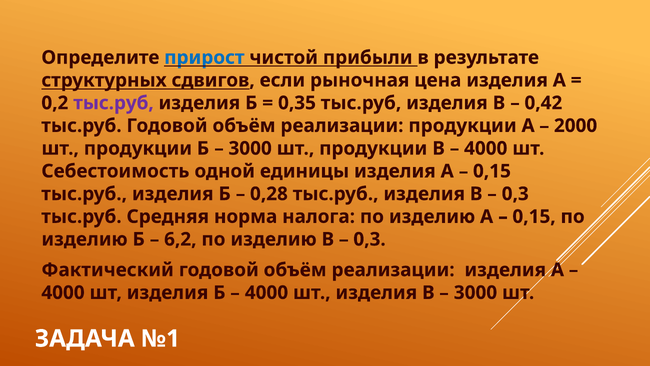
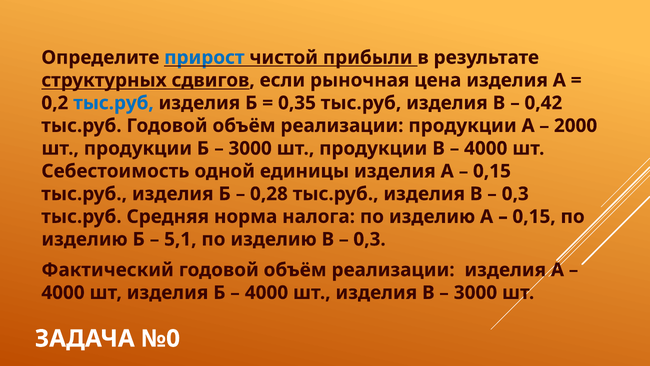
тыс.руб at (114, 103) colour: purple -> blue
6,2: 6,2 -> 5,1
№1: №1 -> №0
